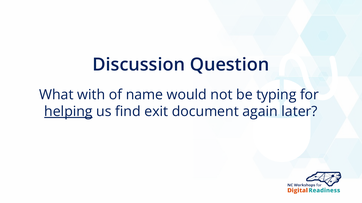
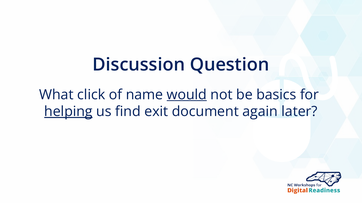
with: with -> click
would underline: none -> present
typing: typing -> basics
